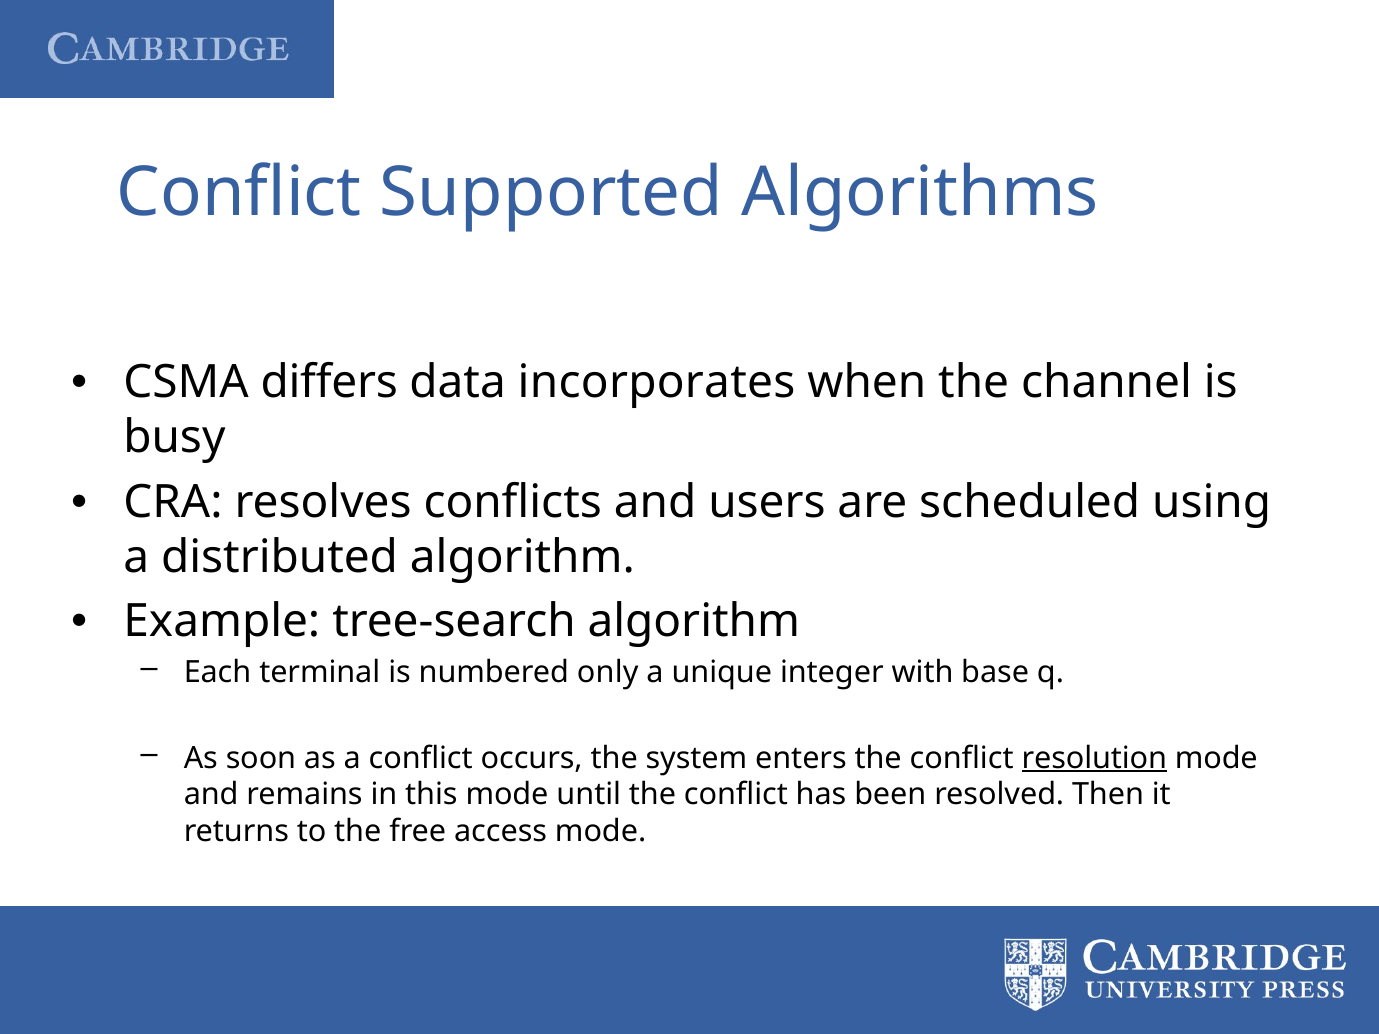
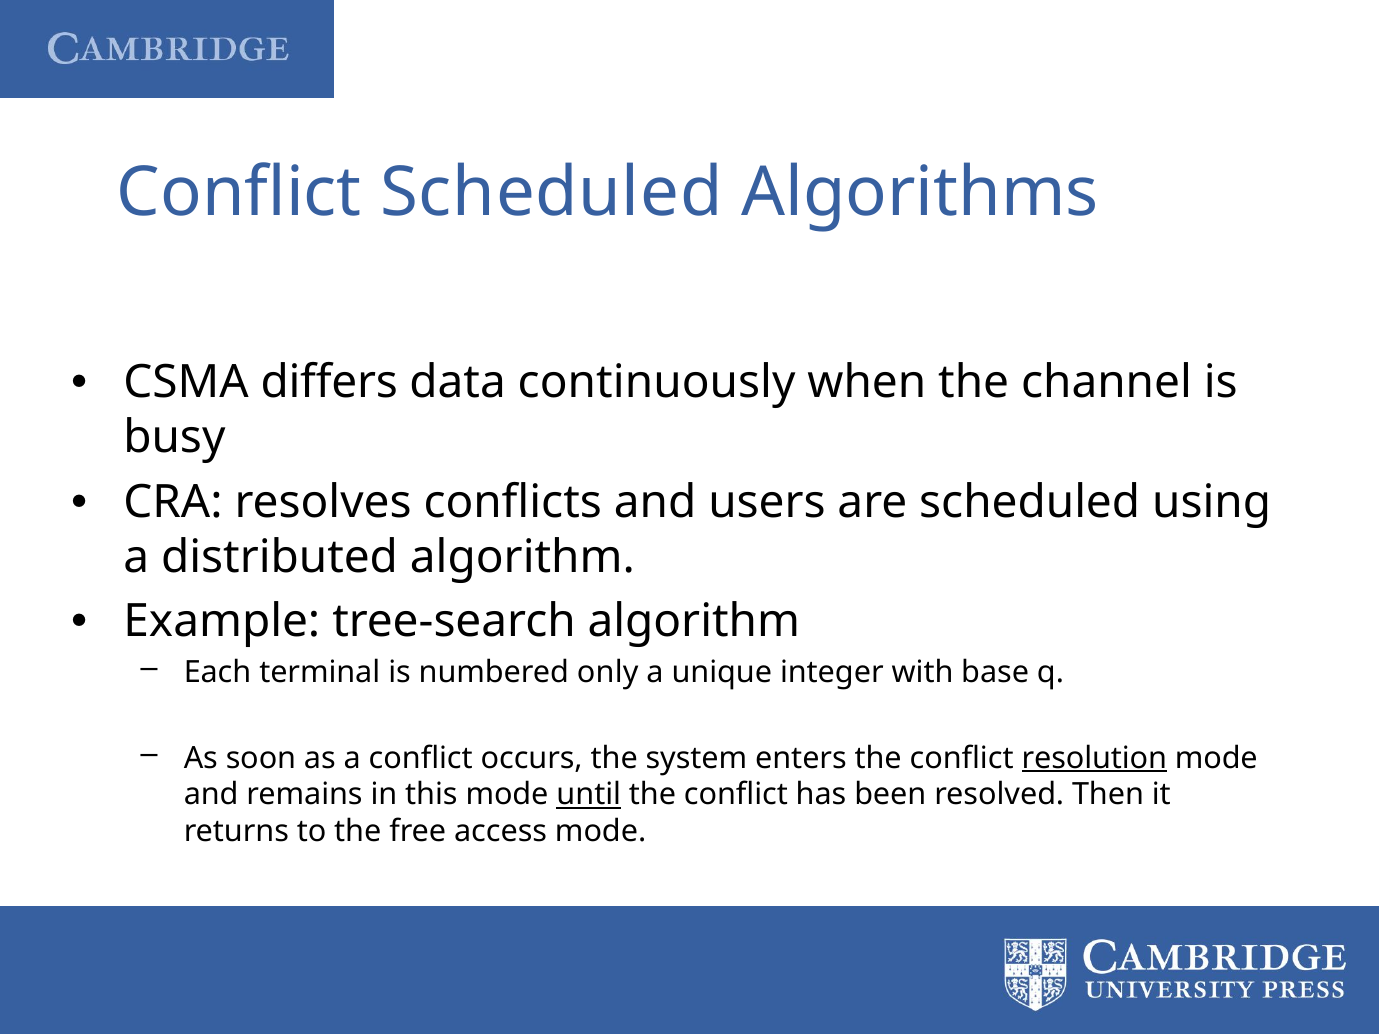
Conflict Supported: Supported -> Scheduled
incorporates: incorporates -> continuously
until underline: none -> present
